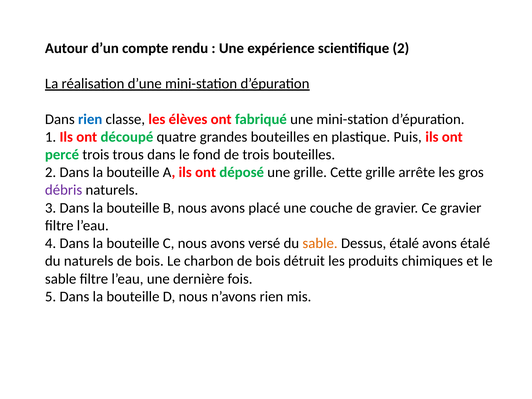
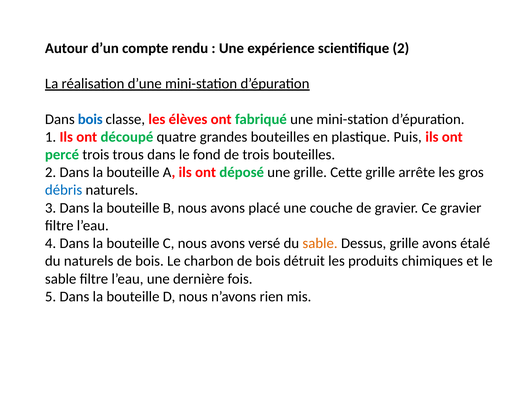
Dans rien: rien -> bois
débris colour: purple -> blue
Dessus étalé: étalé -> grille
